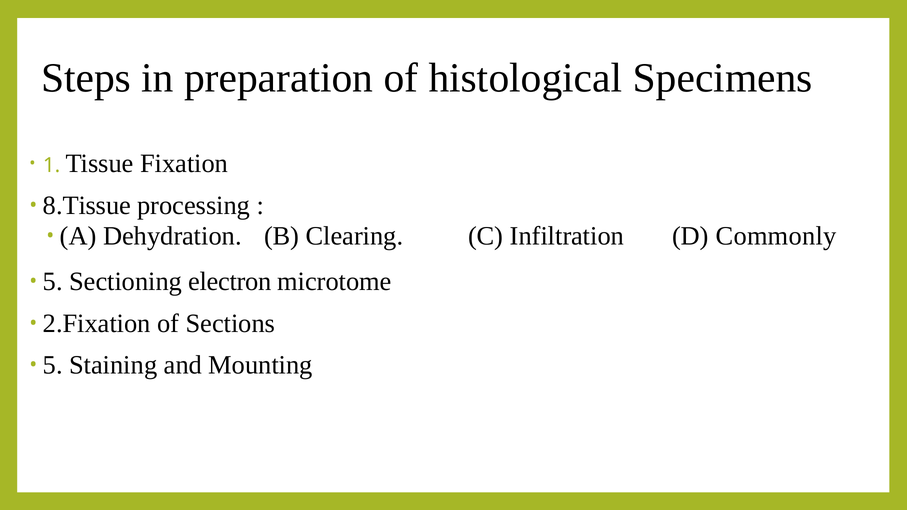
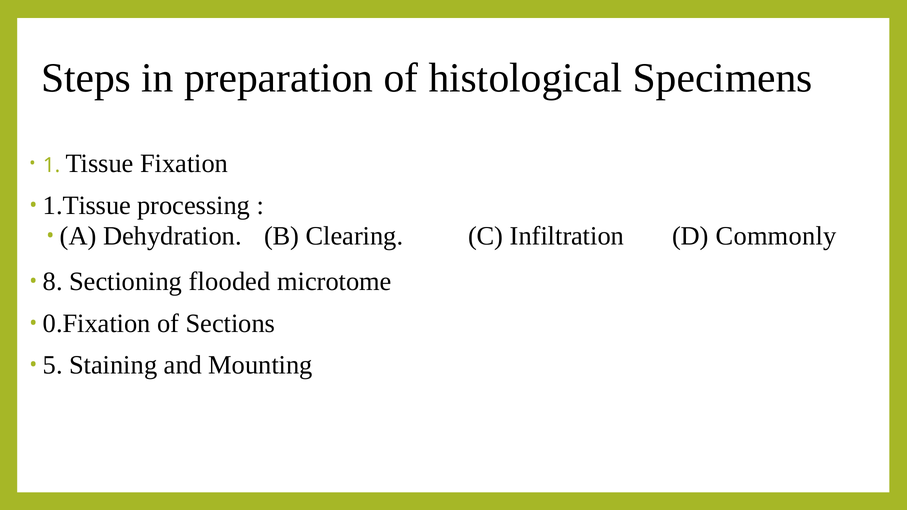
8.Tissue: 8.Tissue -> 1.Tissue
5 at (53, 282): 5 -> 8
electron: electron -> flooded
2.Fixation: 2.Fixation -> 0.Fixation
